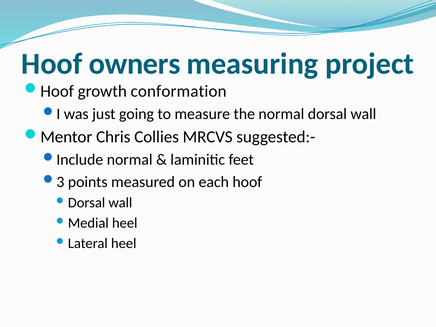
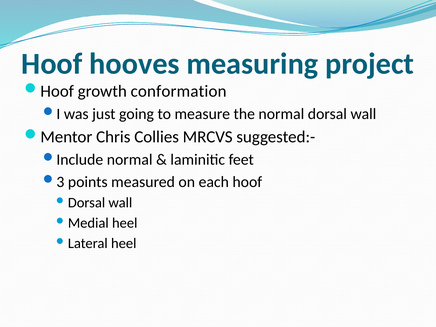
owners: owners -> hooves
